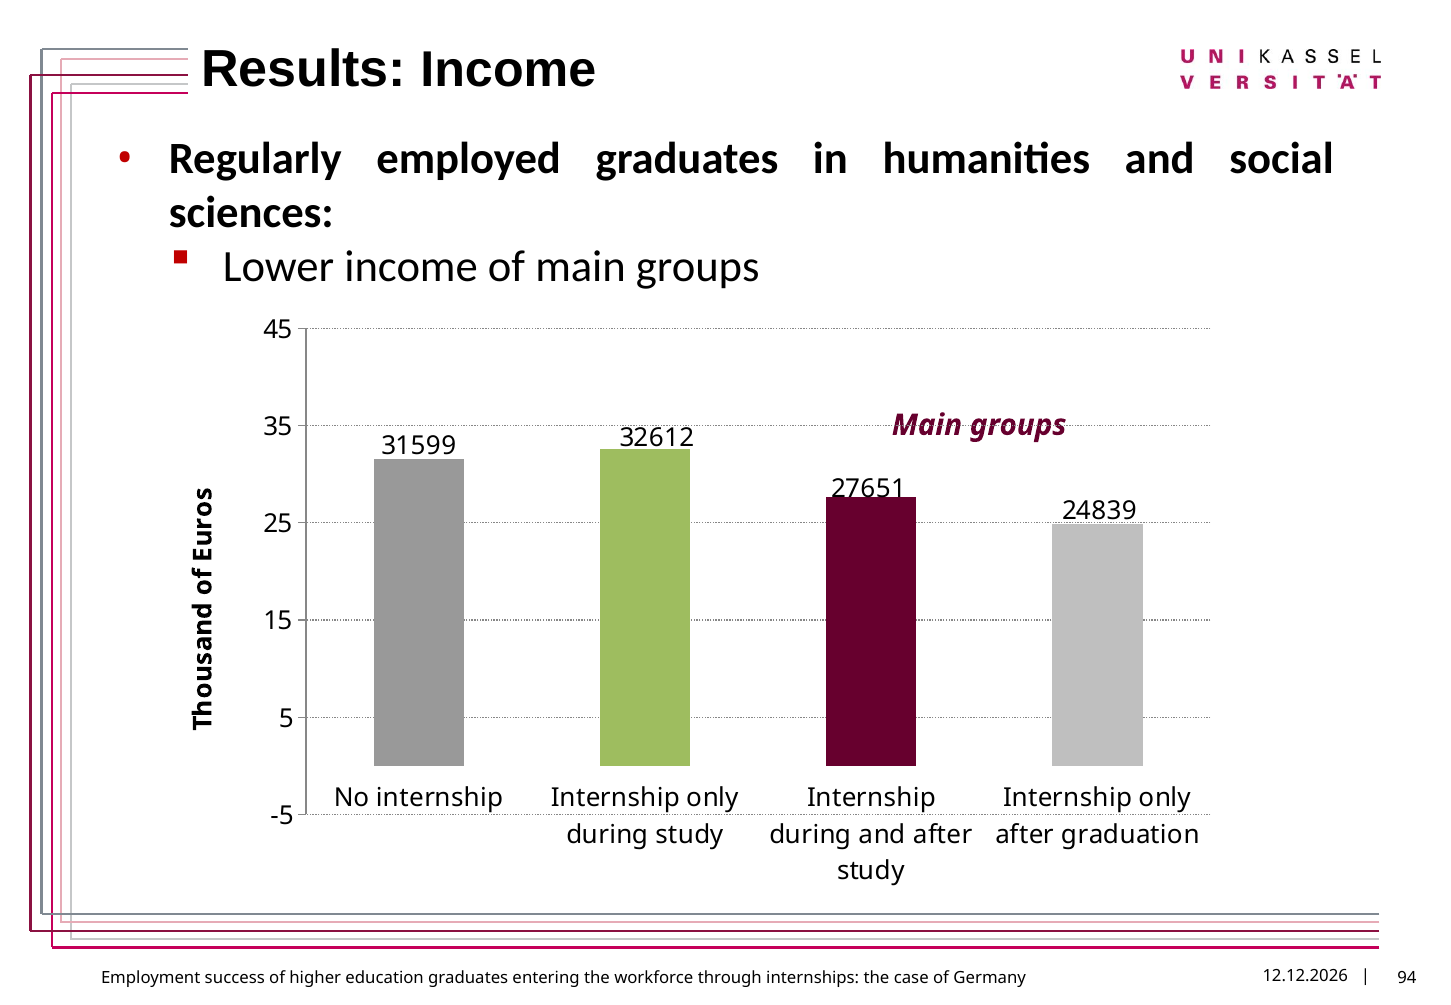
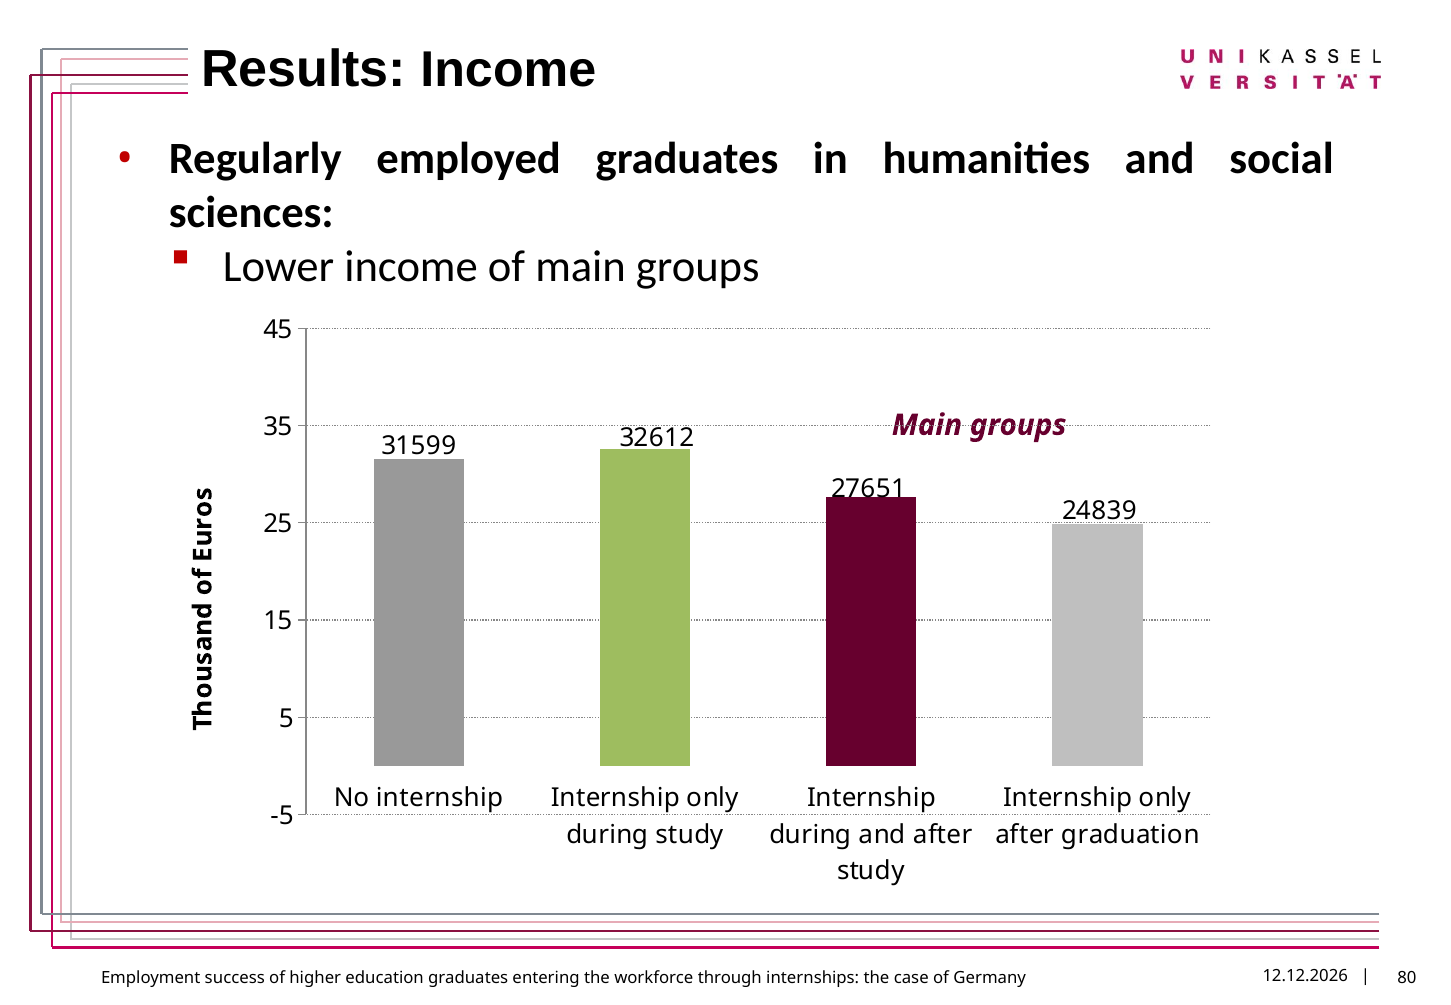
94: 94 -> 80
